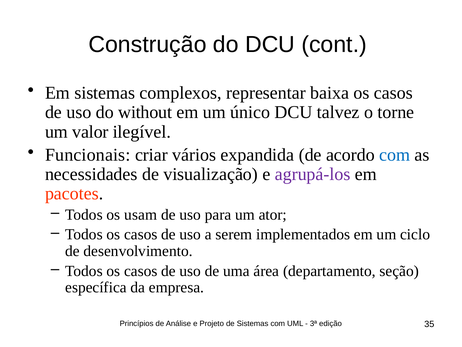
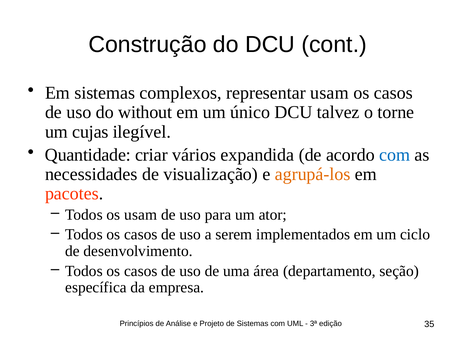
representar baixa: baixa -> usam
valor: valor -> cujas
Funcionais: Funcionais -> Quantidade
agrupá-los colour: purple -> orange
